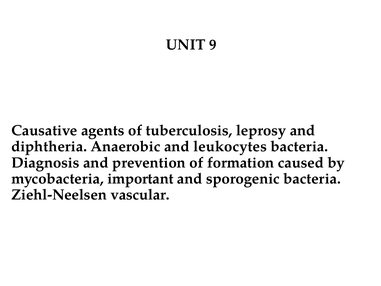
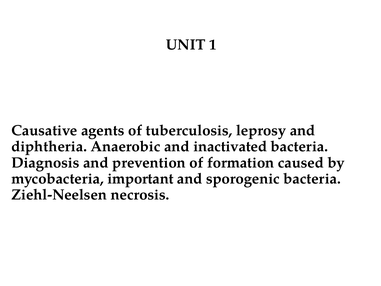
9: 9 -> 1
leukocytes: leukocytes -> inactivated
vascular: vascular -> necrosis
